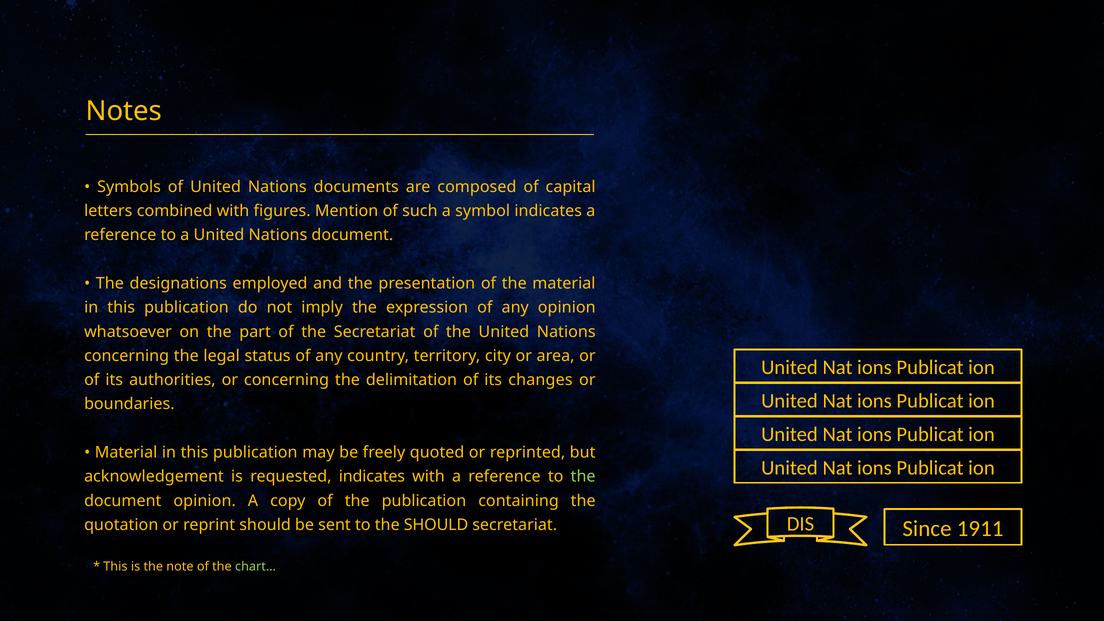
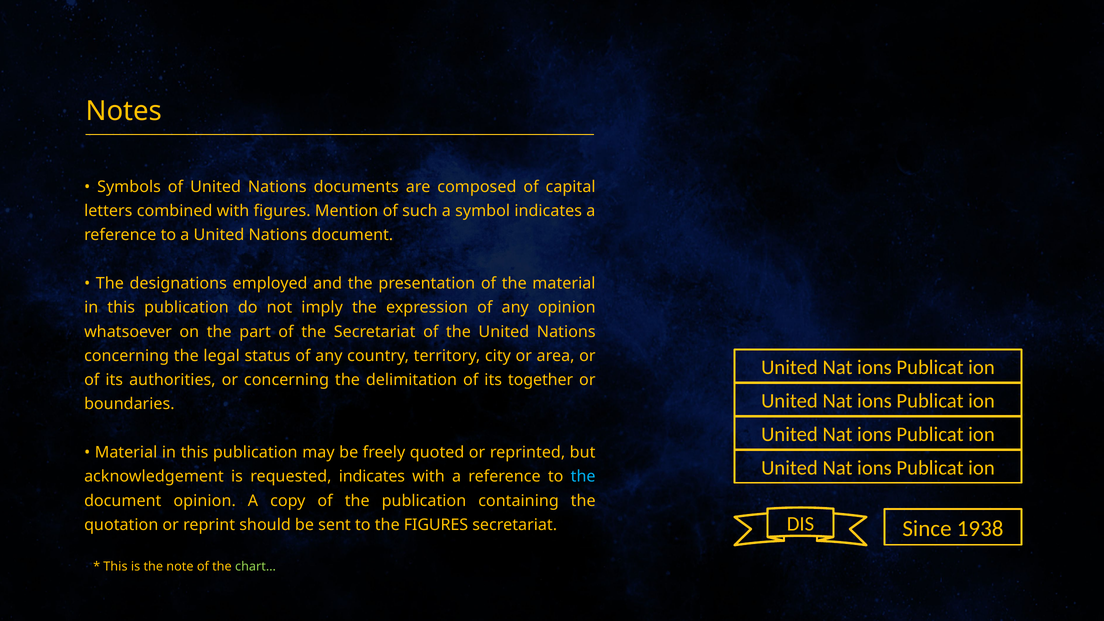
changes: changes -> together
the at (583, 477) colour: light green -> light blue
1911: 1911 -> 1938
the SHOULD: SHOULD -> FIGURES
